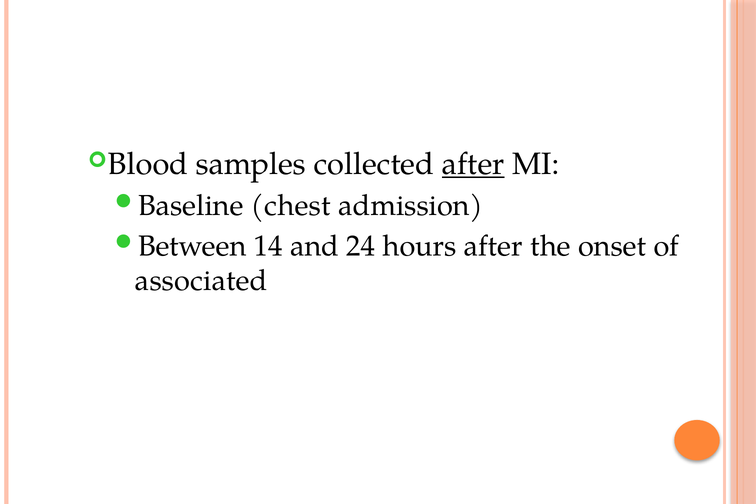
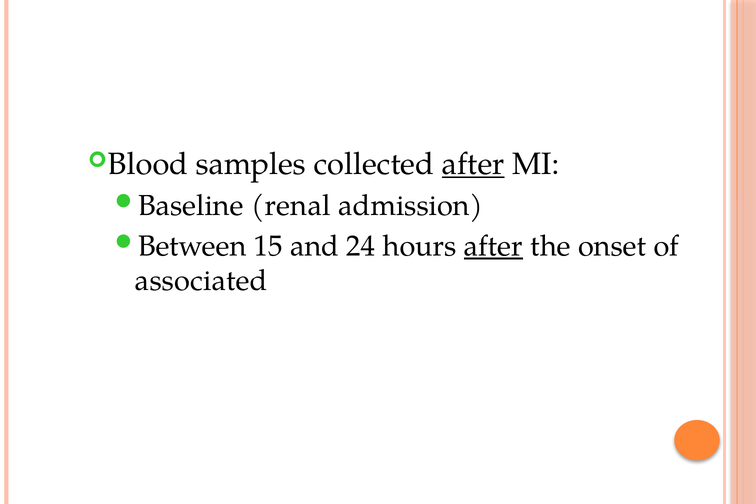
chest: chest -> renal
14: 14 -> 15
after at (493, 246) underline: none -> present
